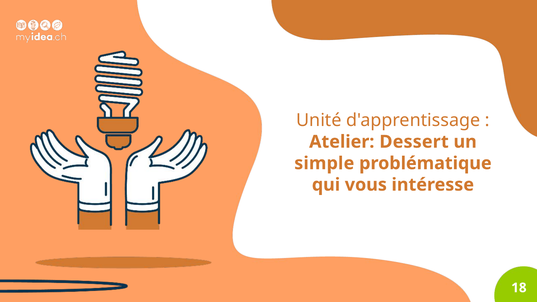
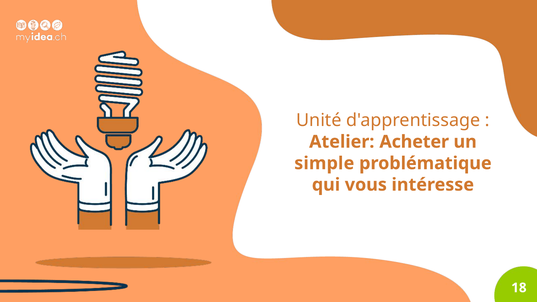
Dessert: Dessert -> Acheter
